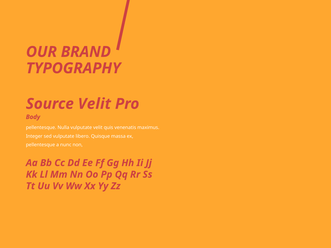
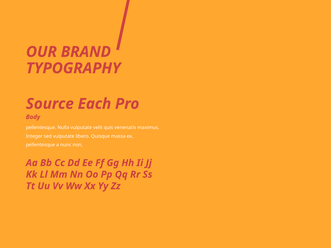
Source Velit: Velit -> Each
